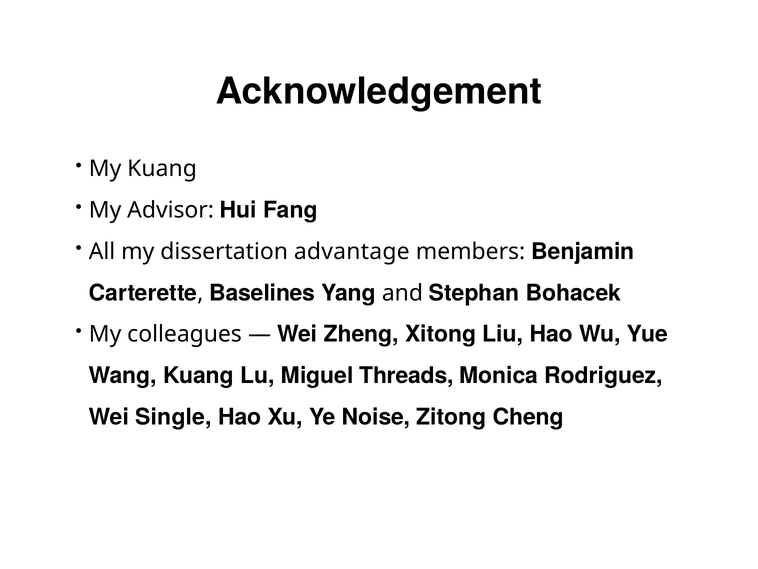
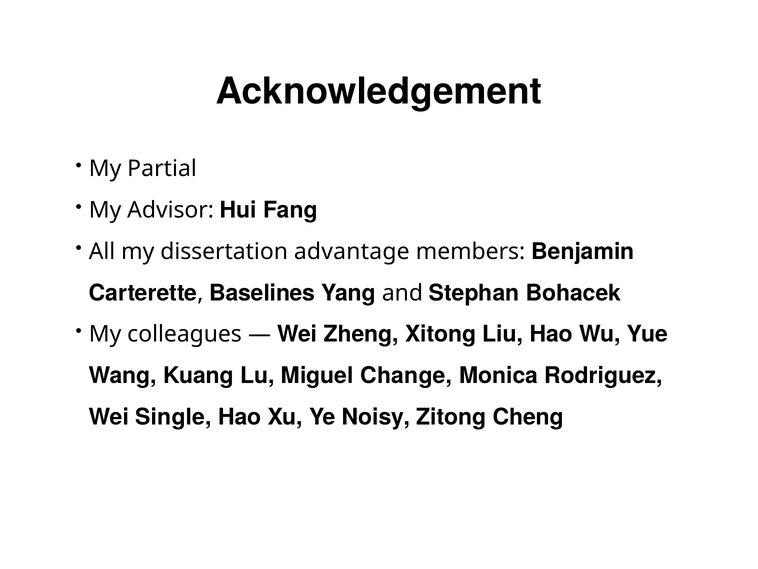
My Kuang: Kuang -> Partial
Threads: Threads -> Change
Noise: Noise -> Noisy
